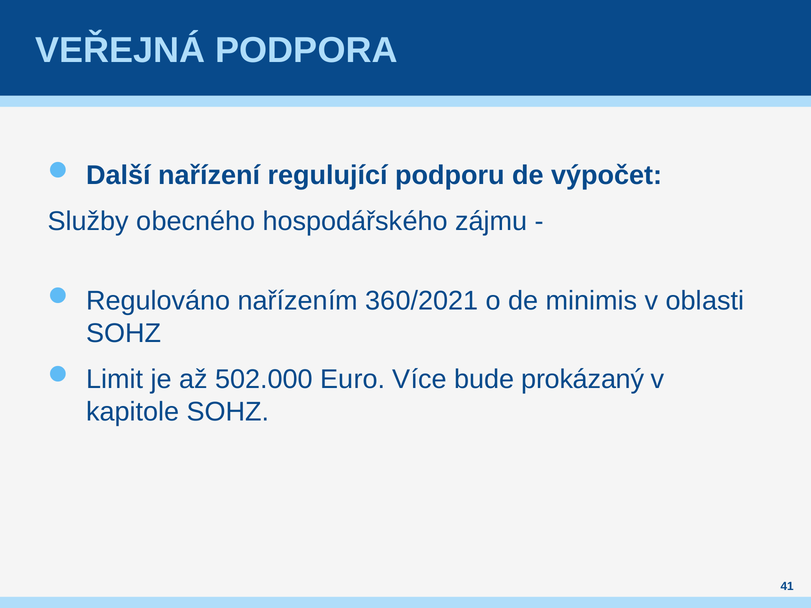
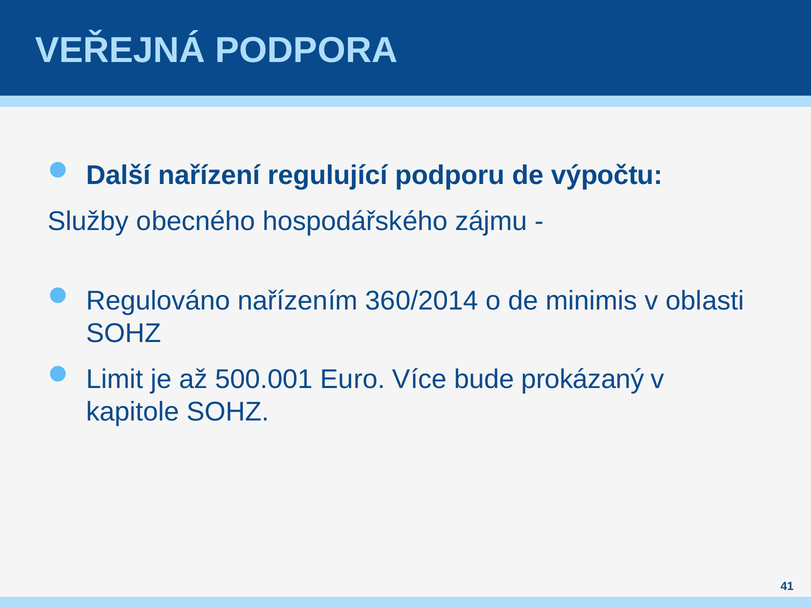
výpočet: výpočet -> výpočtu
360/2021: 360/2021 -> 360/2014
502.000: 502.000 -> 500.001
